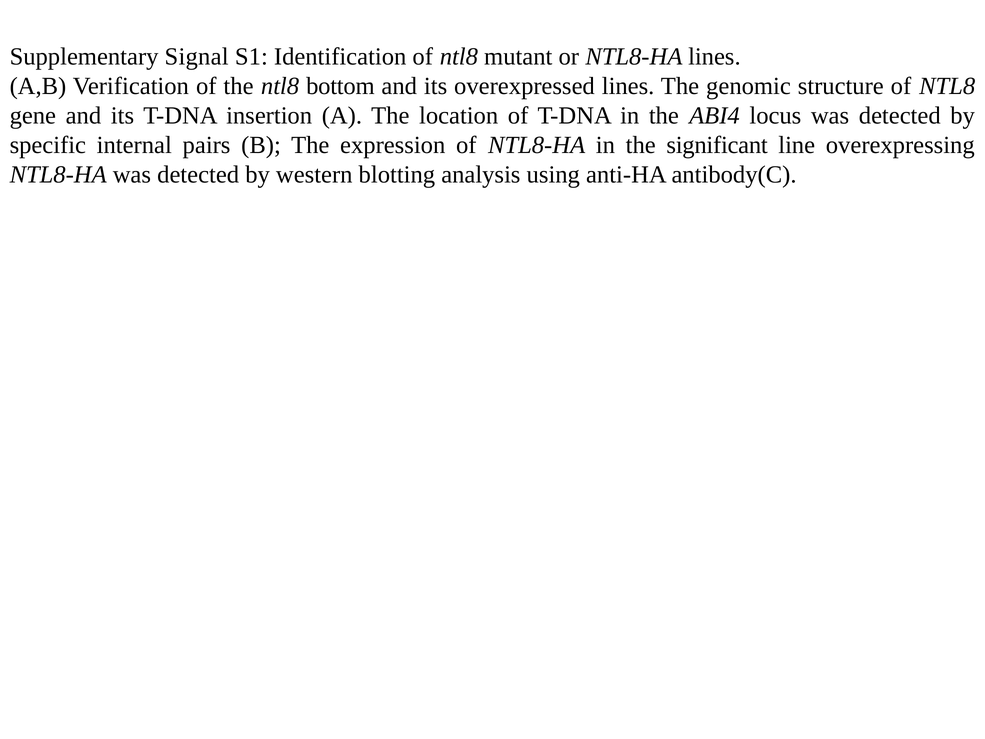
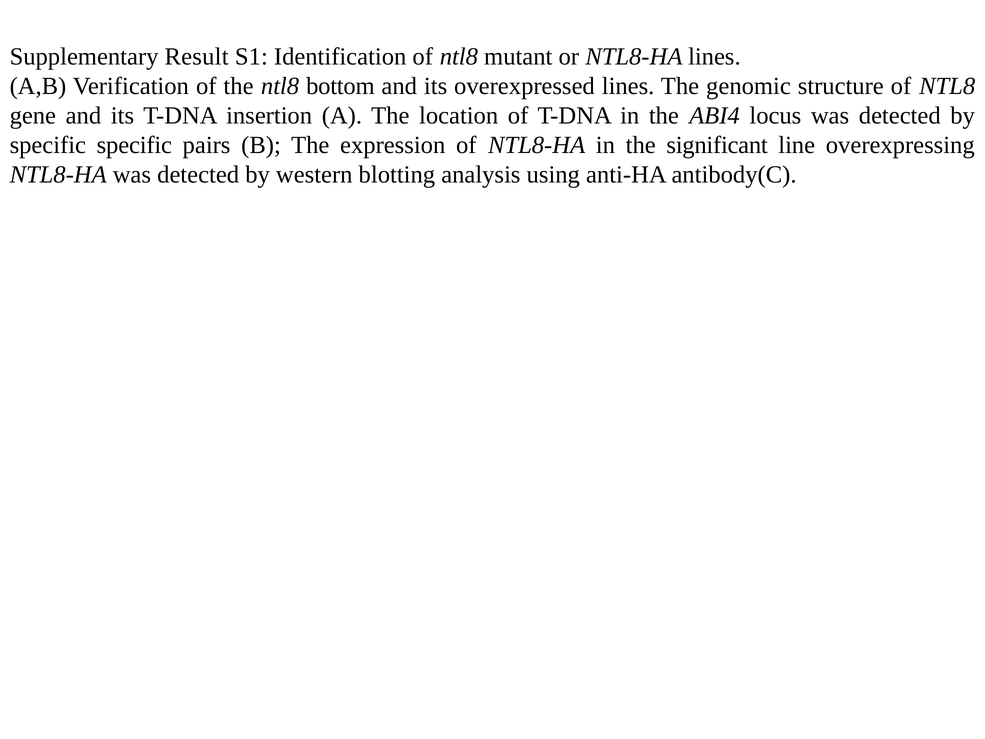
Signal: Signal -> Result
specific internal: internal -> specific
